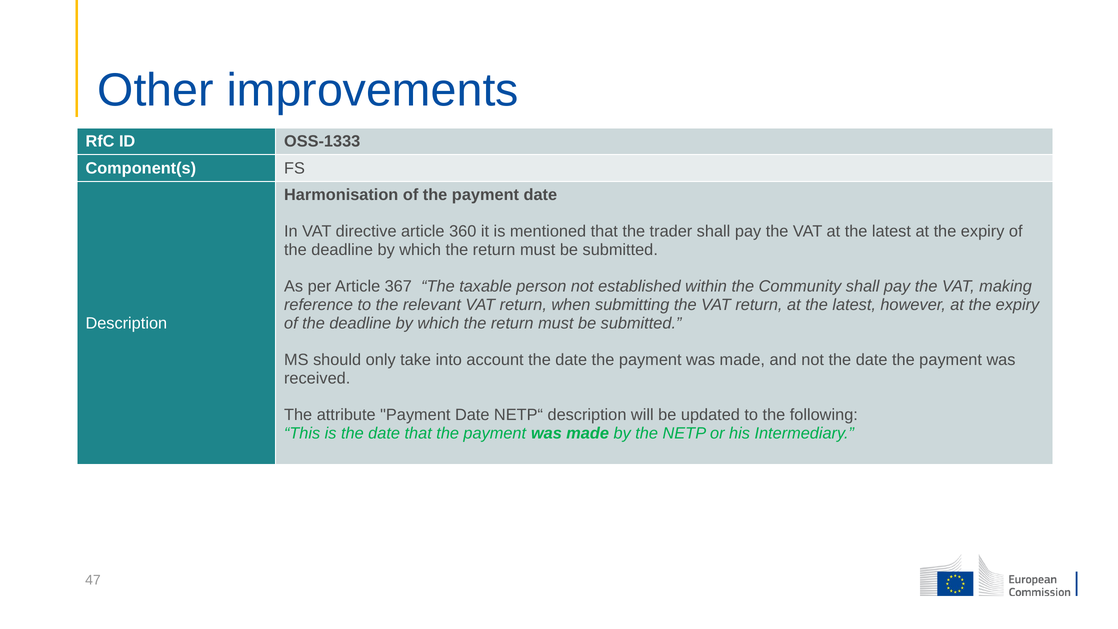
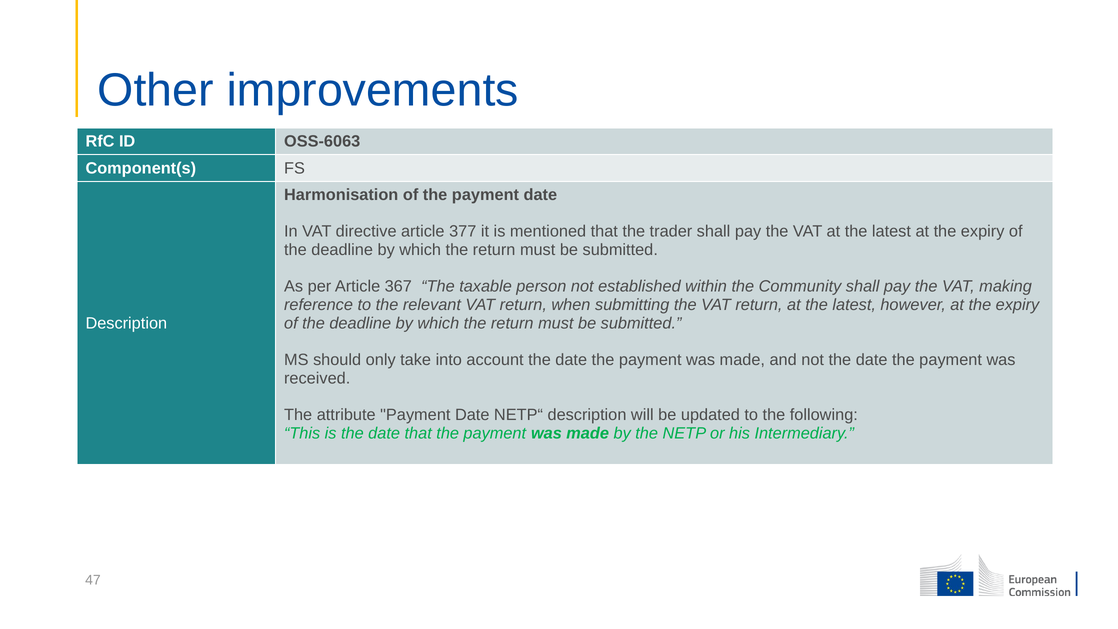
OSS-1333: OSS-1333 -> OSS-6063
360: 360 -> 377
